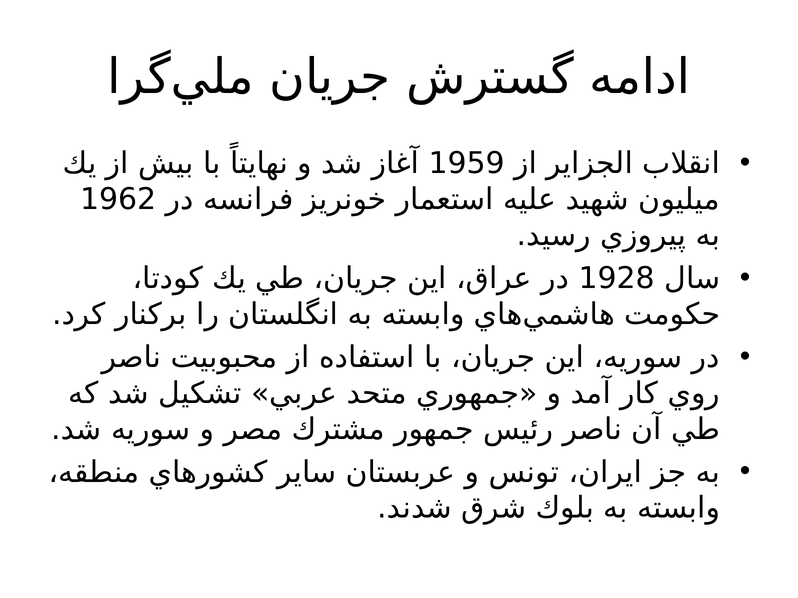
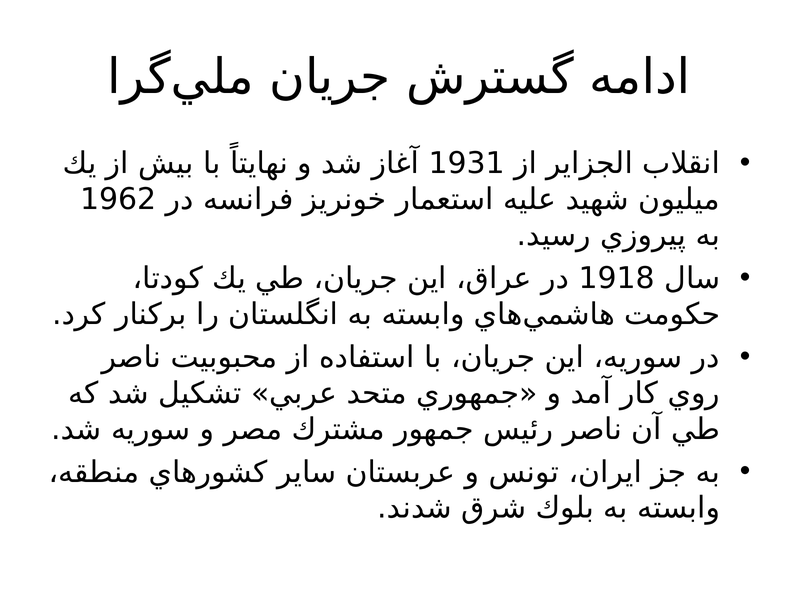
1959: 1959 -> 1931
1928: 1928 -> 1918
